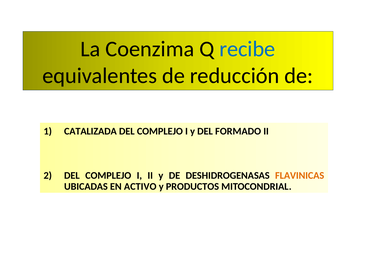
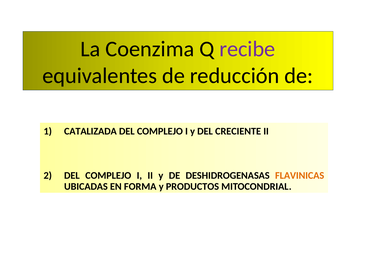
recibe colour: blue -> purple
FORMADO: FORMADO -> CRECIENTE
ACTIVO: ACTIVO -> FORMA
